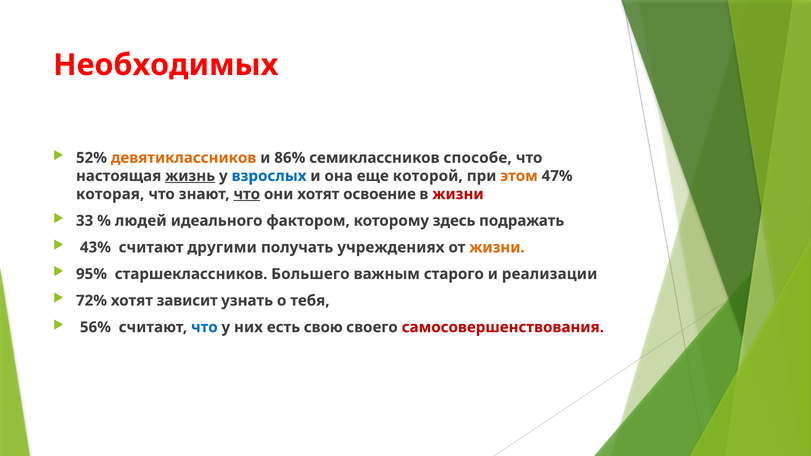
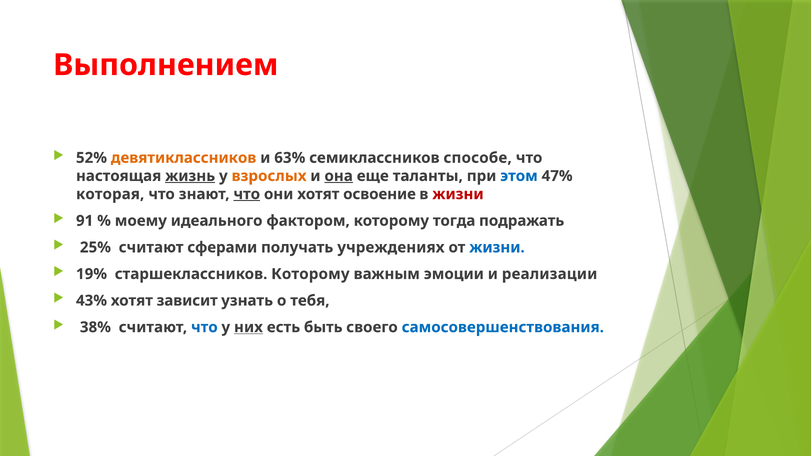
Необходимых: Необходимых -> Выполнением
86%: 86% -> 63%
взрослых colour: blue -> orange
она underline: none -> present
которой: которой -> таланты
этом colour: orange -> blue
33: 33 -> 91
людей: людей -> моему
здесь: здесь -> тогда
43%: 43% -> 25%
другими: другими -> сферами
жизни at (497, 247) colour: orange -> blue
95%: 95% -> 19%
старшеклассников Большего: Большего -> Которому
старого: старого -> эмоции
72%: 72% -> 43%
56%: 56% -> 38%
них underline: none -> present
свою: свою -> быть
самосовершенствования colour: red -> blue
